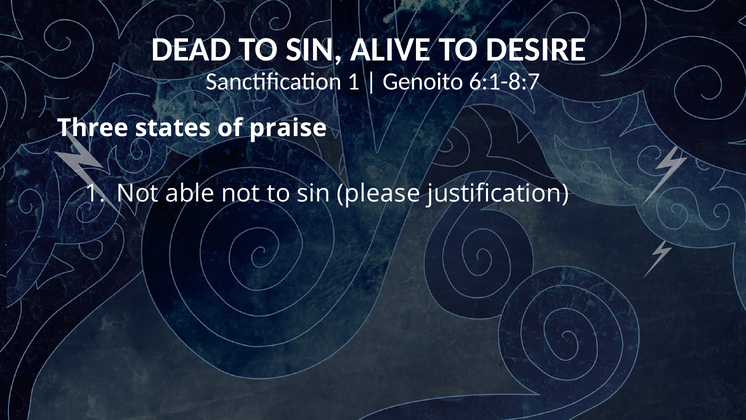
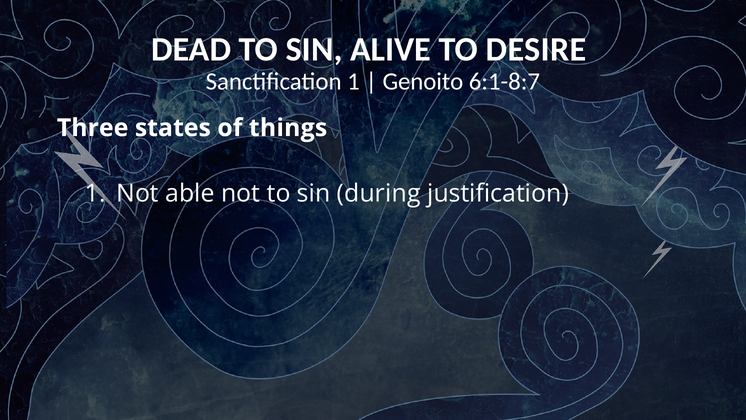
praise: praise -> things
please: please -> during
